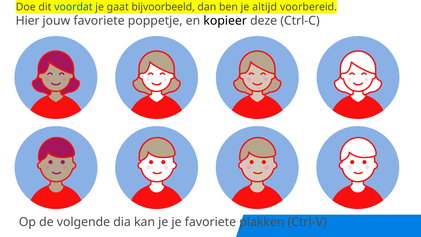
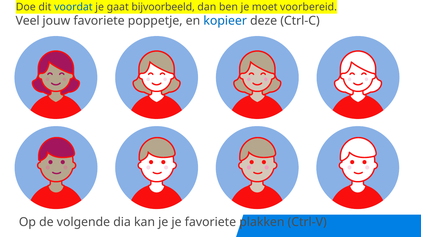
altijd: altijd -> moet
Hier: Hier -> Veel
kopieer colour: black -> blue
